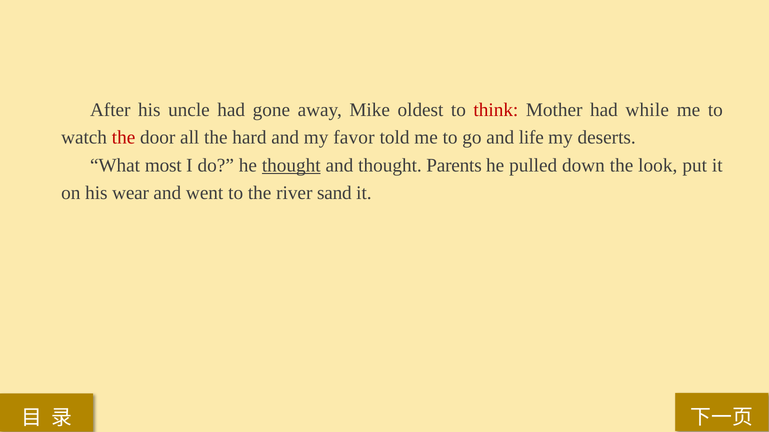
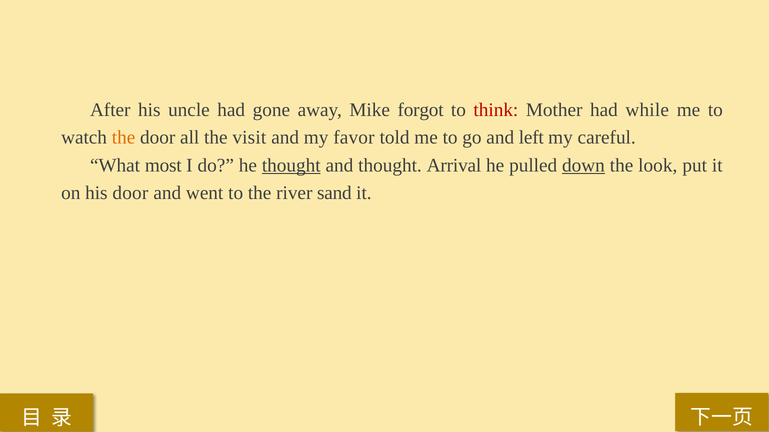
oldest: oldest -> forgot
the at (124, 138) colour: red -> orange
hard: hard -> visit
life: life -> left
deserts: deserts -> careful
Parents: Parents -> Arrival
down underline: none -> present
his wear: wear -> door
